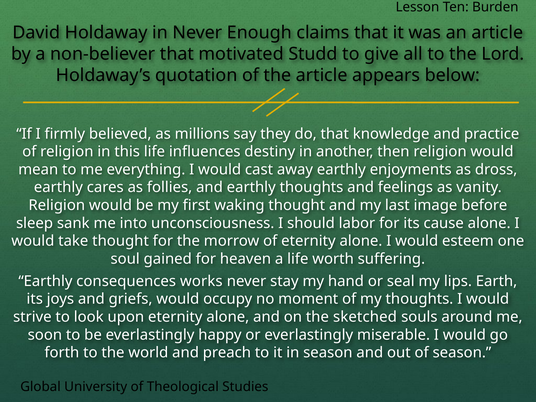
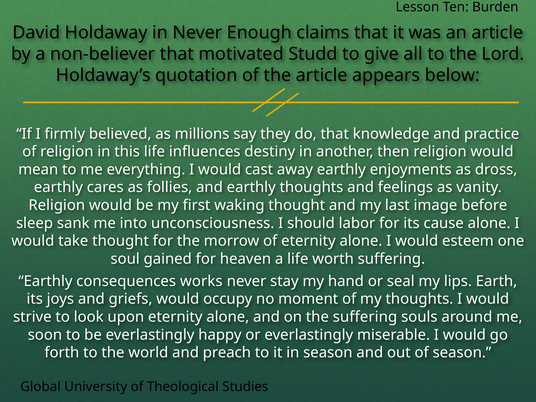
the sketched: sketched -> suffering
